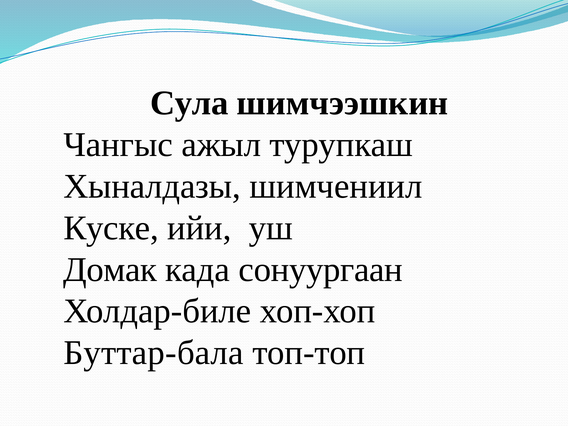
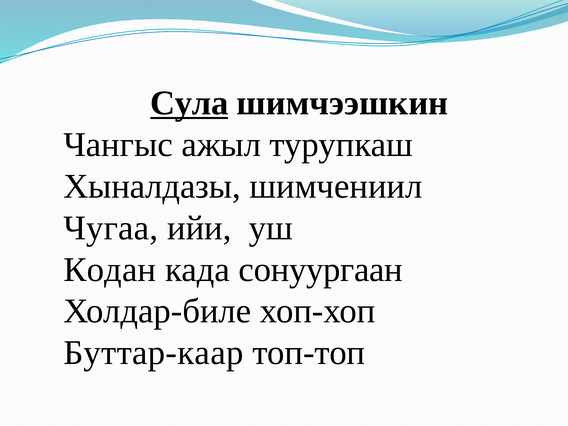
Сула underline: none -> present
Куске: Куске -> Чугаа
Домак: Домак -> Кодан
Буттар-бала: Буттар-бала -> Буттар-каар
